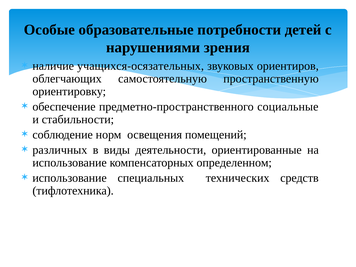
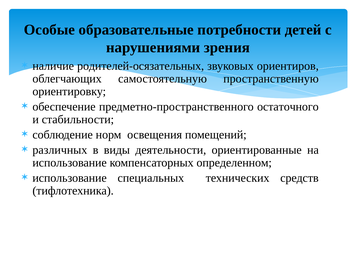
учащихся-осязательных: учащихся-осязательных -> родителей-осязательных
социальные: социальные -> остаточного
